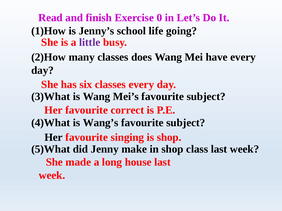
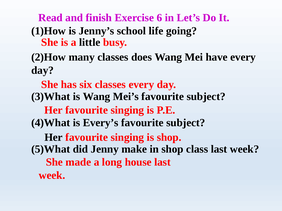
0: 0 -> 6
little colour: purple -> black
correct at (127, 110): correct -> singing
Wang’s: Wang’s -> Every’s
